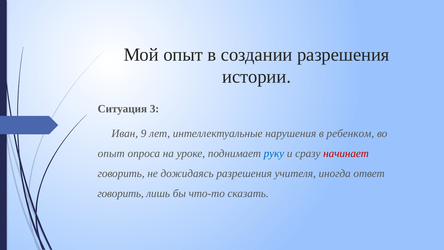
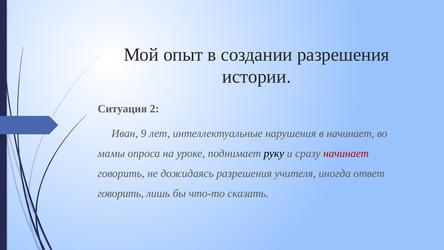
3: 3 -> 2
в ребенком: ребенком -> начинает
опыт at (111, 153): опыт -> мамы
руку colour: blue -> black
